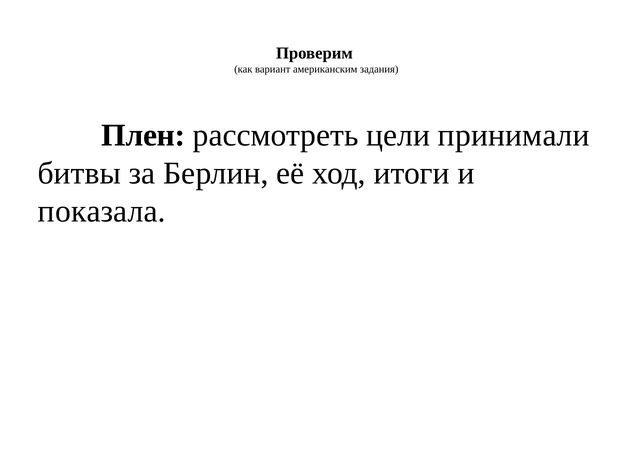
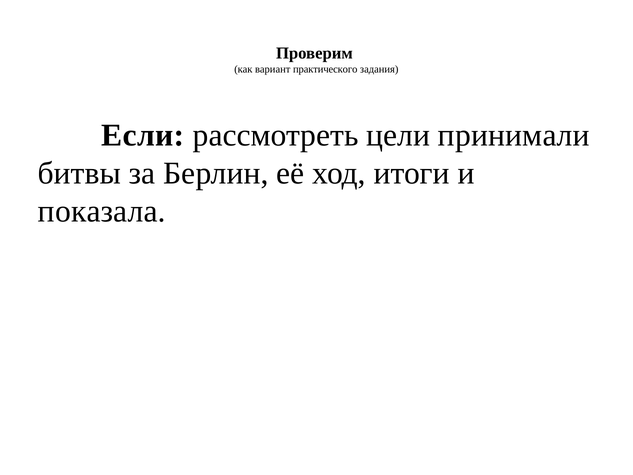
американским: американским -> практического
Плен: Плен -> Если
